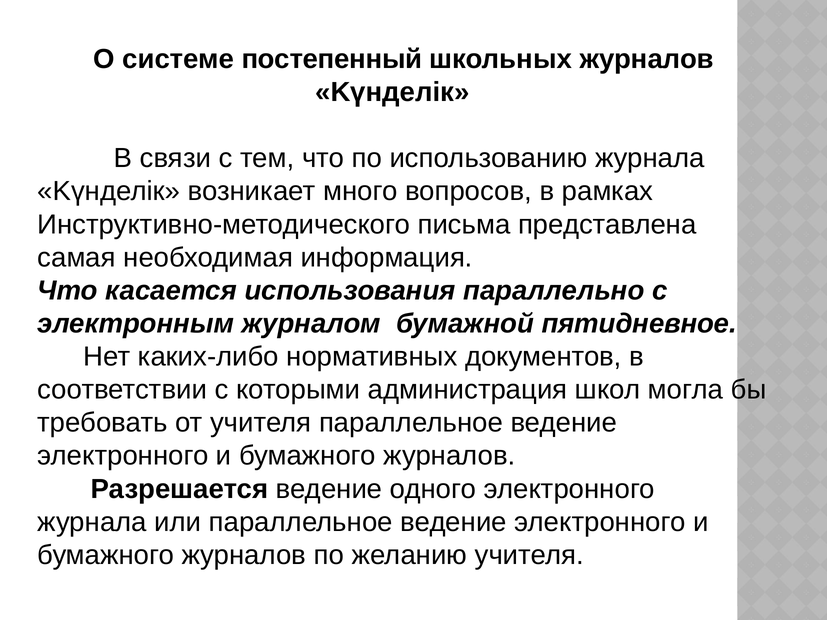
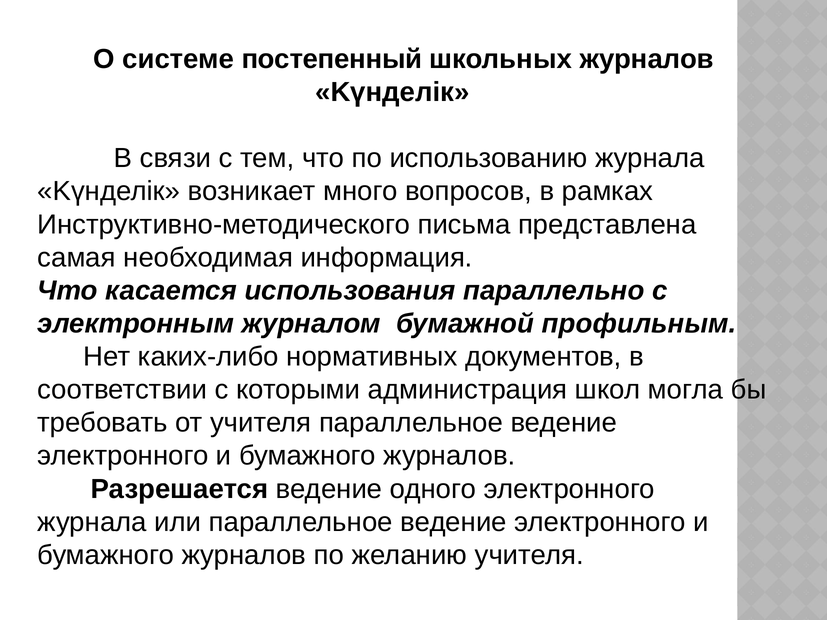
пятидневное: пятидневное -> профильным
